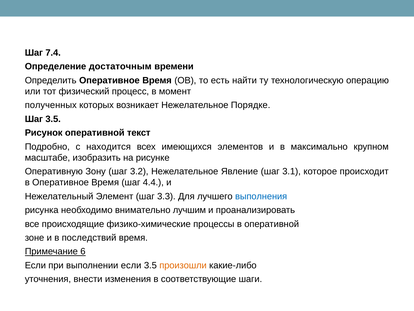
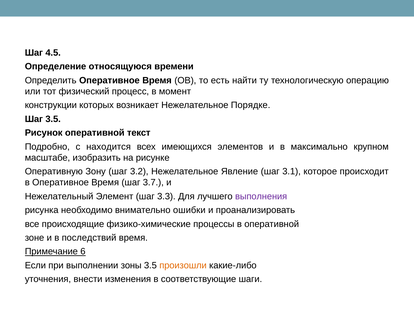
7.4: 7.4 -> 4.5
достаточным: достаточным -> относящуюся
полученных: полученных -> конструкции
4.4: 4.4 -> 3.7
выполнения colour: blue -> purple
лучшим: лучшим -> ошибки
выполнении если: если -> зоны
